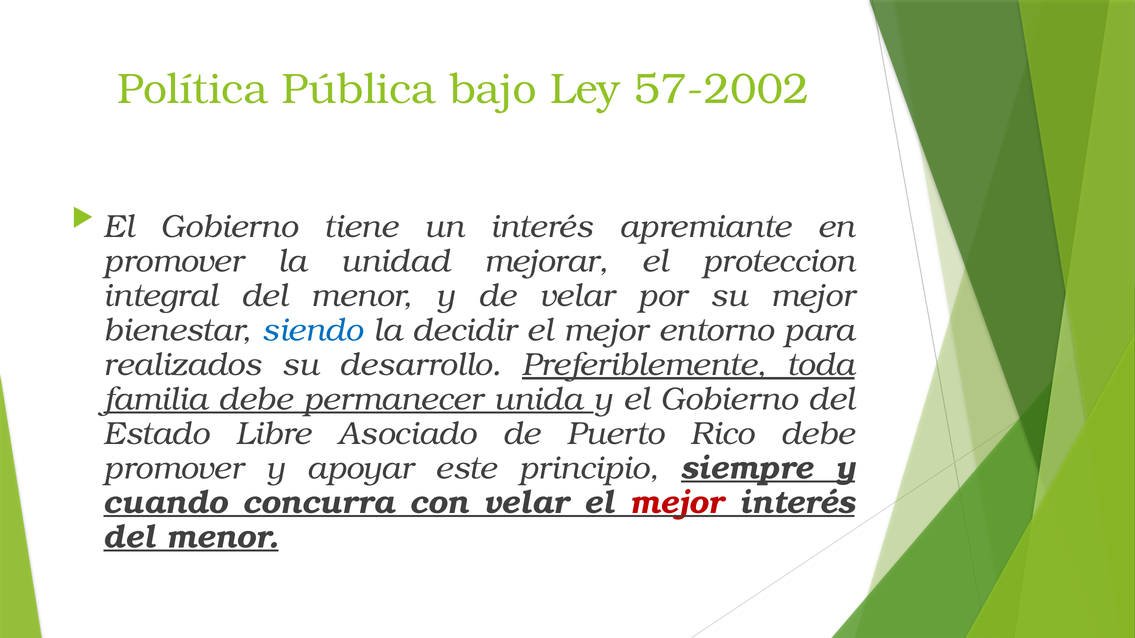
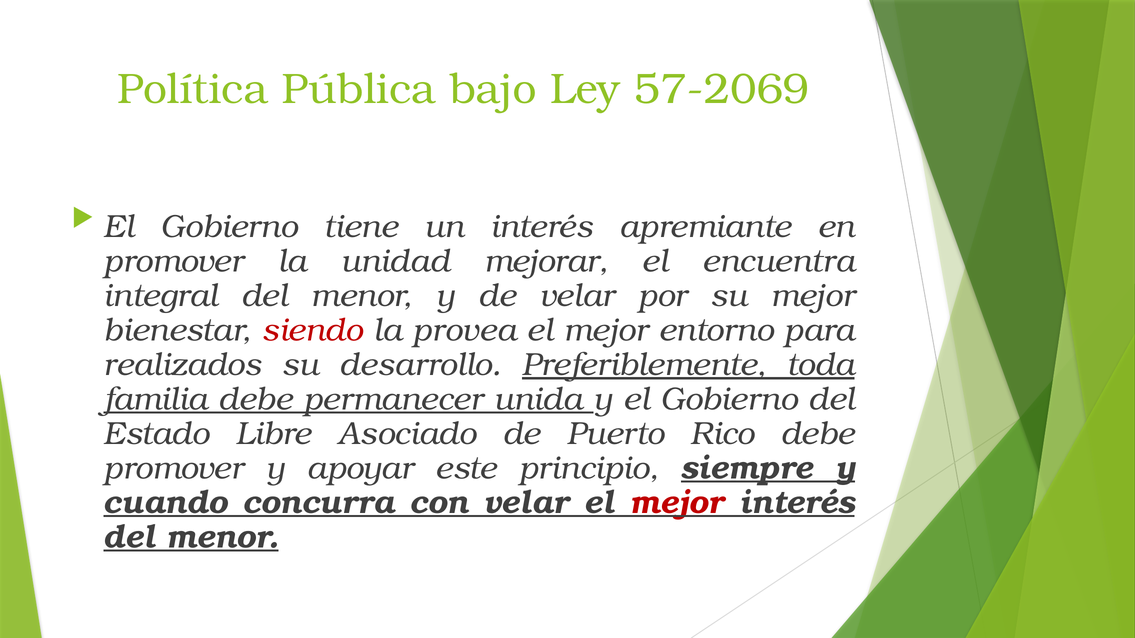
57-2002: 57-2002 -> 57-2069
proteccion: proteccion -> encuentra
siendo colour: blue -> red
decidir: decidir -> provea
